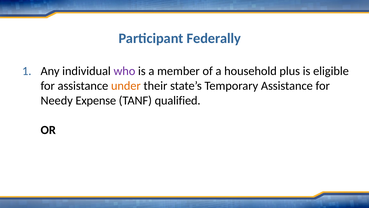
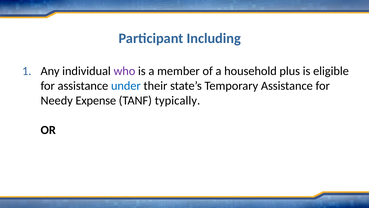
Federally: Federally -> Including
under colour: orange -> blue
qualified: qualified -> typically
